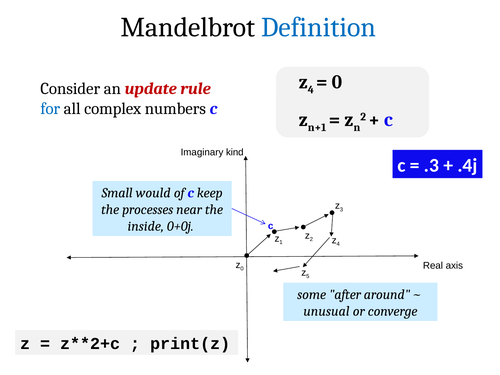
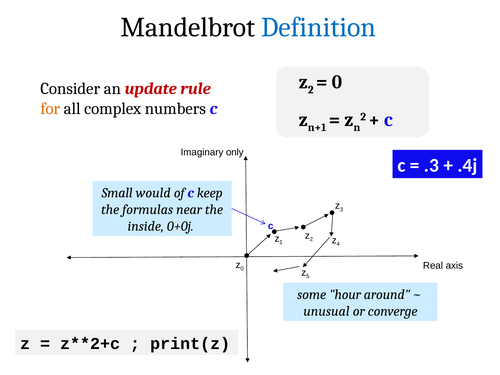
4 at (311, 90): 4 -> 2
for colour: blue -> orange
kind: kind -> only
processes: processes -> formulas
after: after -> hour
